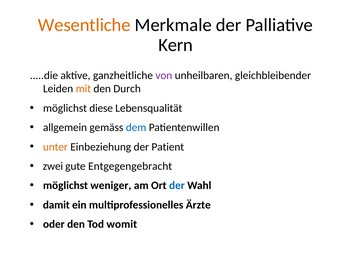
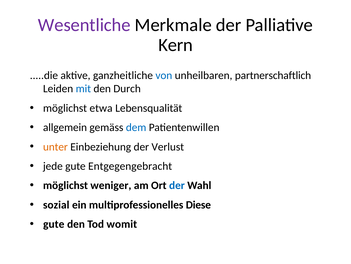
Wesentliche colour: orange -> purple
von colour: purple -> blue
gleichbleibender: gleichbleibender -> partnerschaftlich
mit colour: orange -> blue
diese: diese -> etwa
Patient: Patient -> Verlust
zwei: zwei -> jede
damit: damit -> sozial
Ärzte: Ärzte -> Diese
oder at (54, 224): oder -> gute
